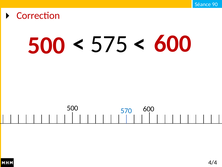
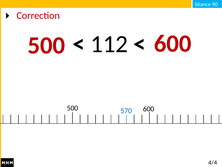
575: 575 -> 112
